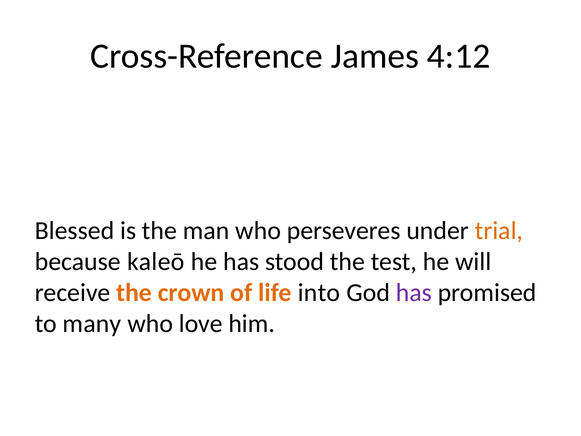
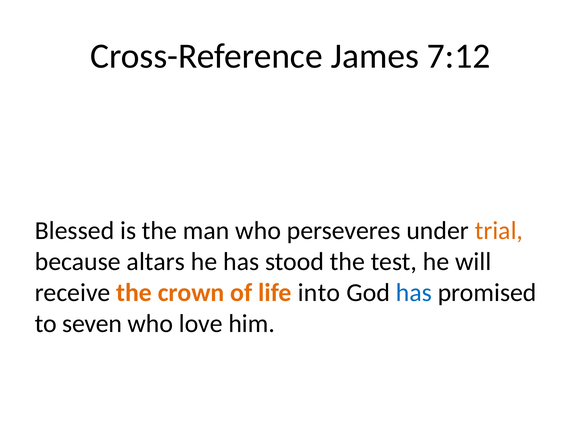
4:12: 4:12 -> 7:12
kaleō: kaleō -> altars
has at (414, 292) colour: purple -> blue
many: many -> seven
